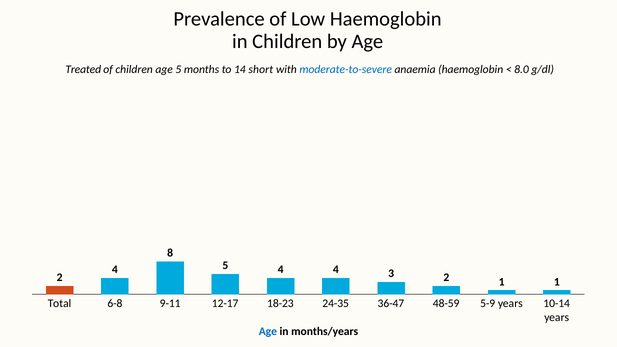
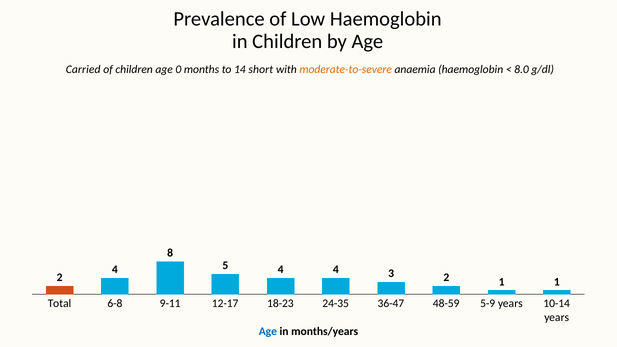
Treated: Treated -> Carried
age 5: 5 -> 0
moderate-to-severe colour: blue -> orange
